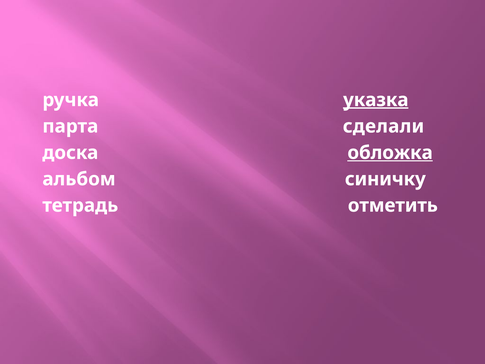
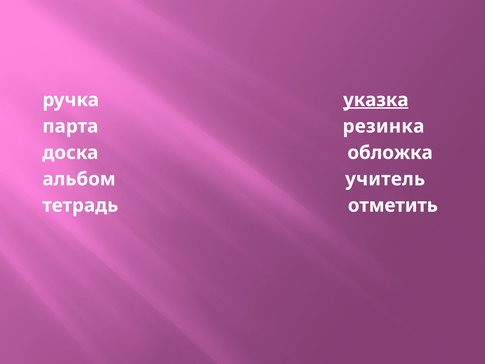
сделали: сделали -> резинка
обложка underline: present -> none
синичку: синичку -> учитель
